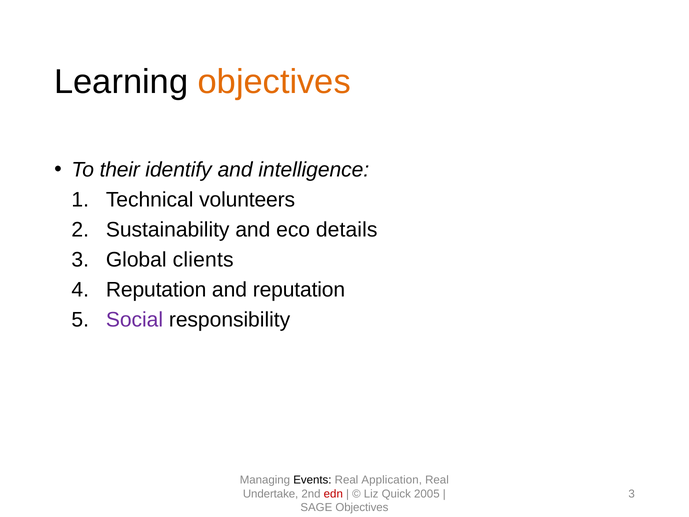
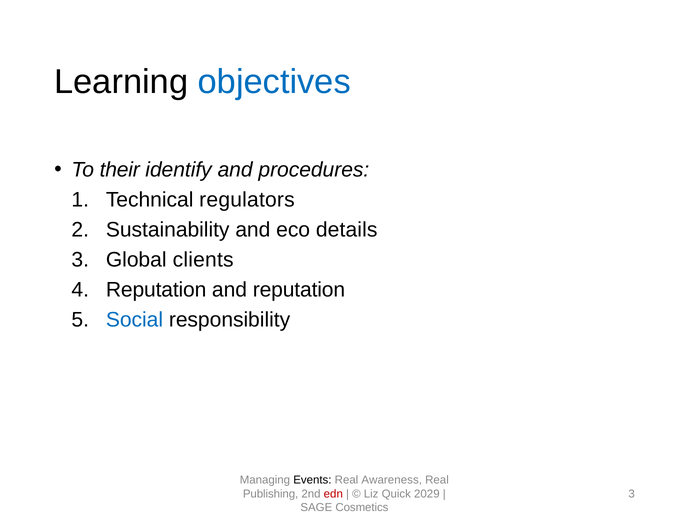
objectives at (274, 82) colour: orange -> blue
intelligence: intelligence -> procedures
volunteers: volunteers -> regulators
Social colour: purple -> blue
Application: Application -> Awareness
Undertake: Undertake -> Publishing
2005: 2005 -> 2029
SAGE Objectives: Objectives -> Cosmetics
